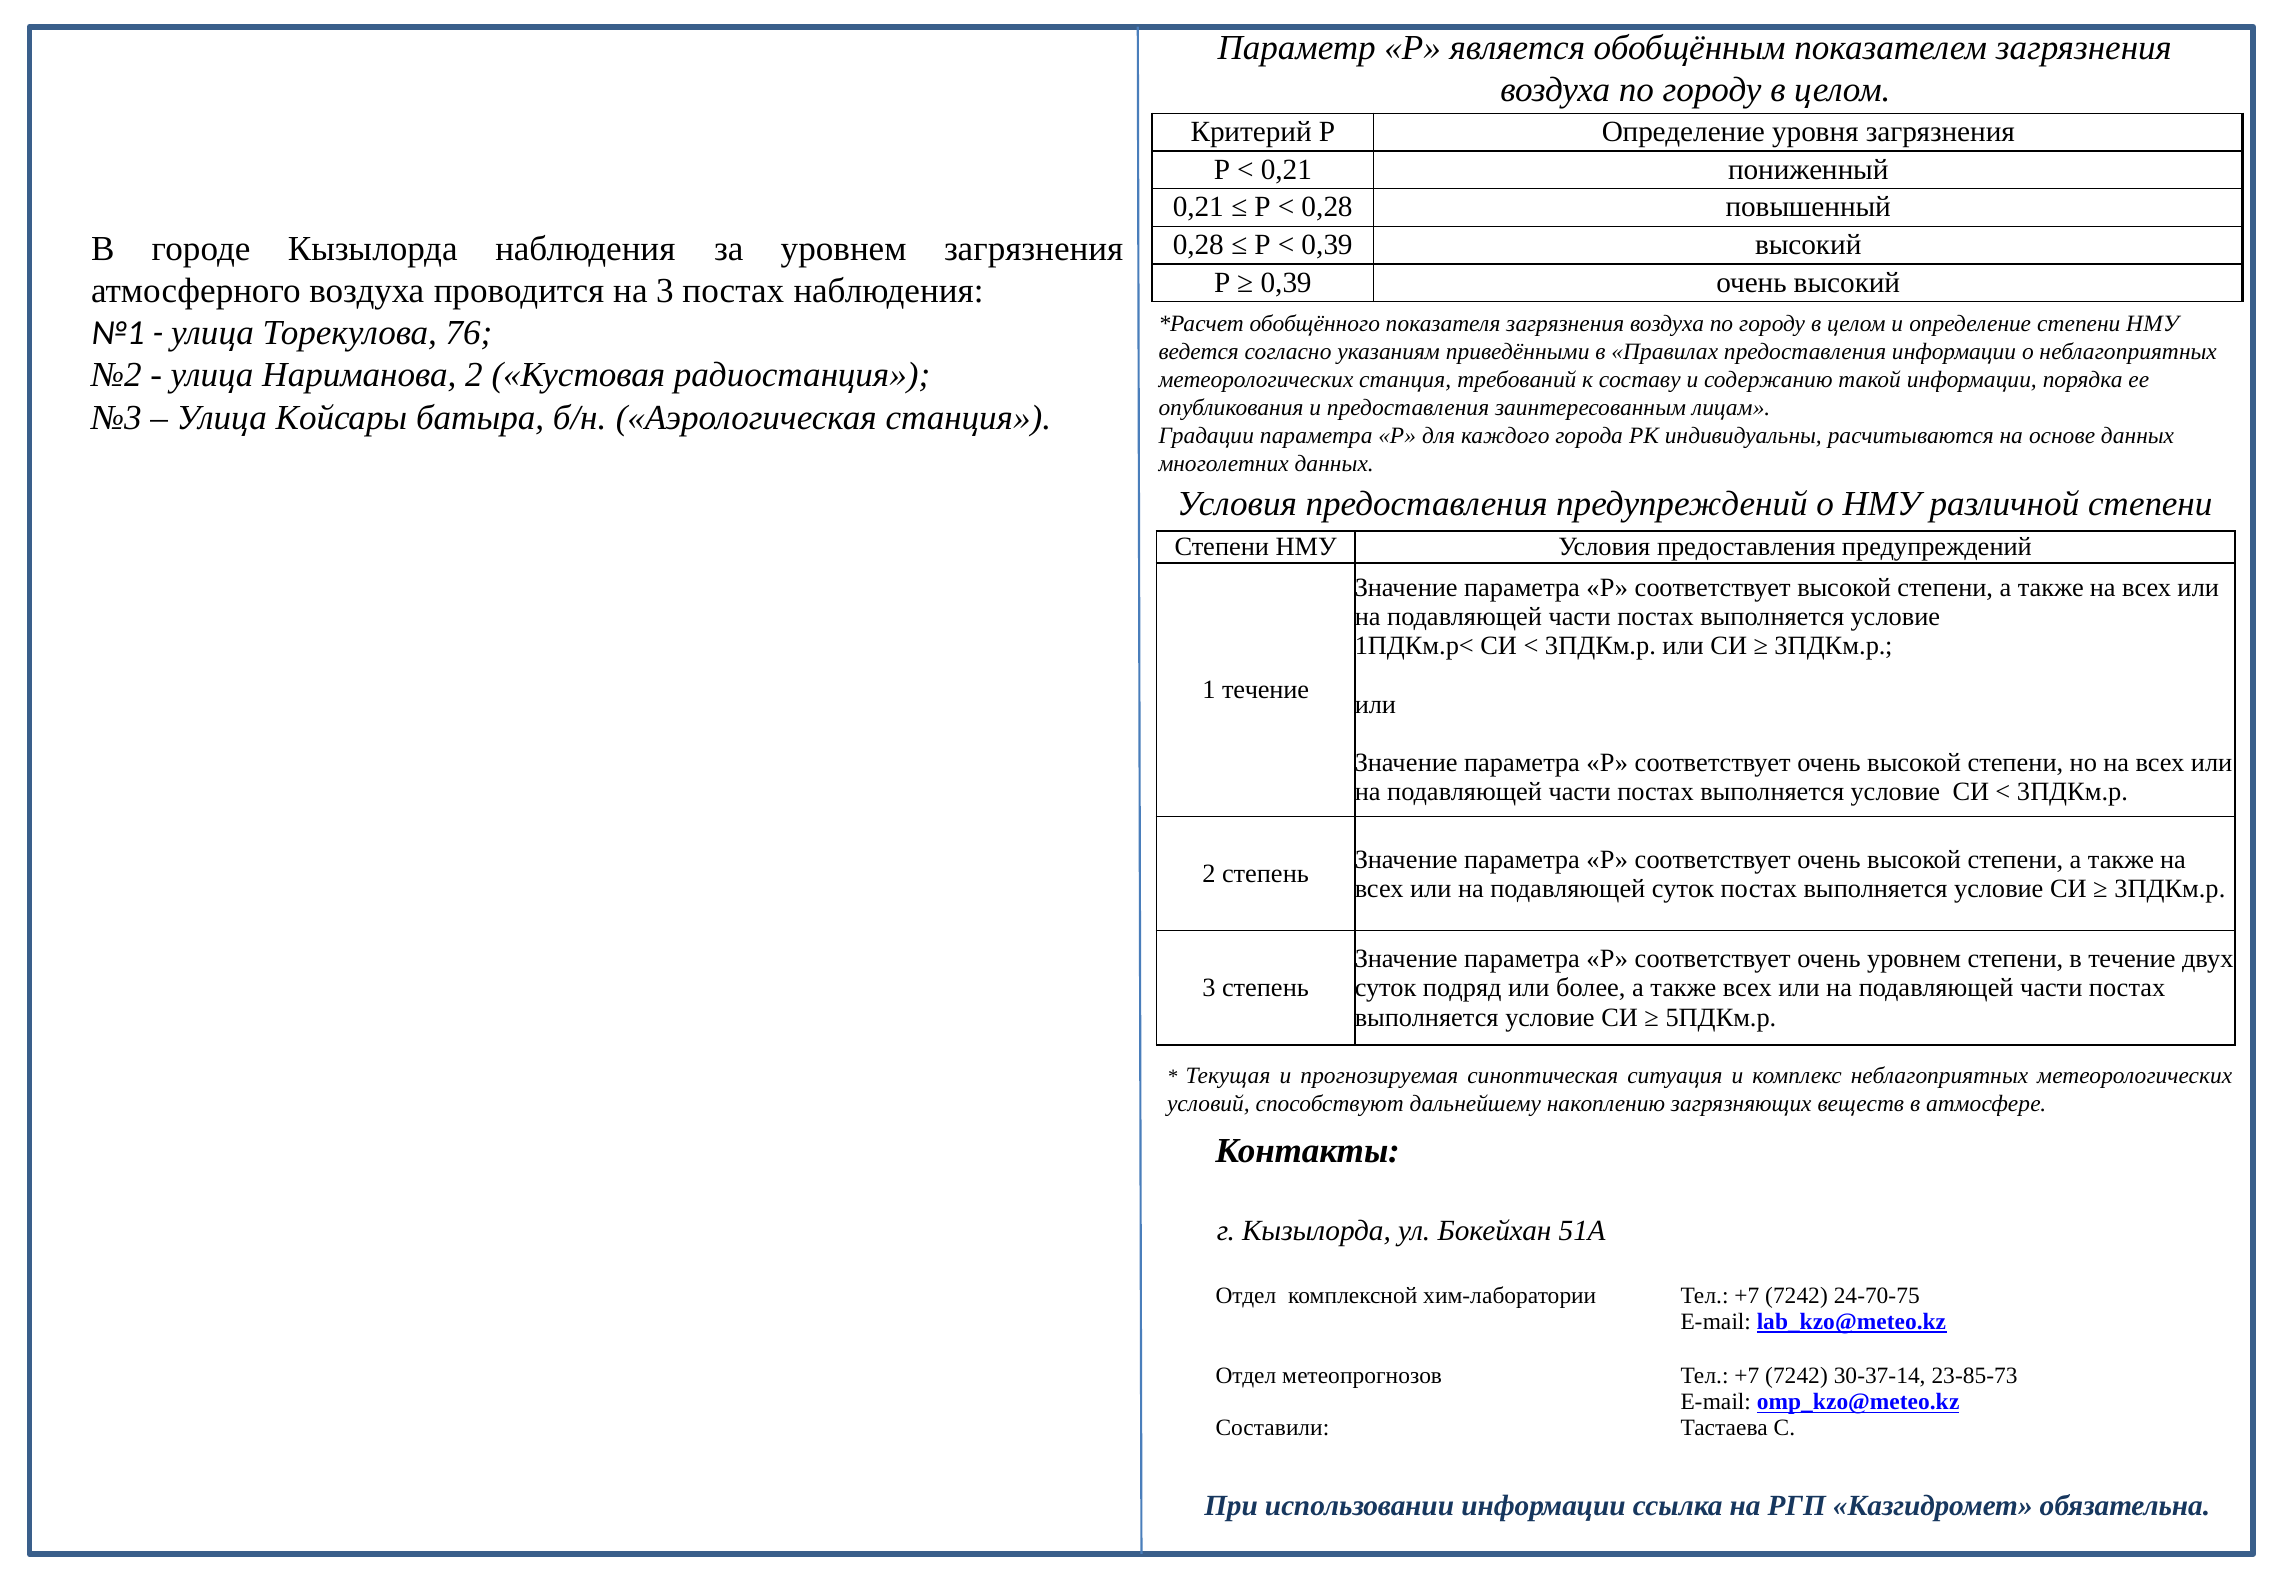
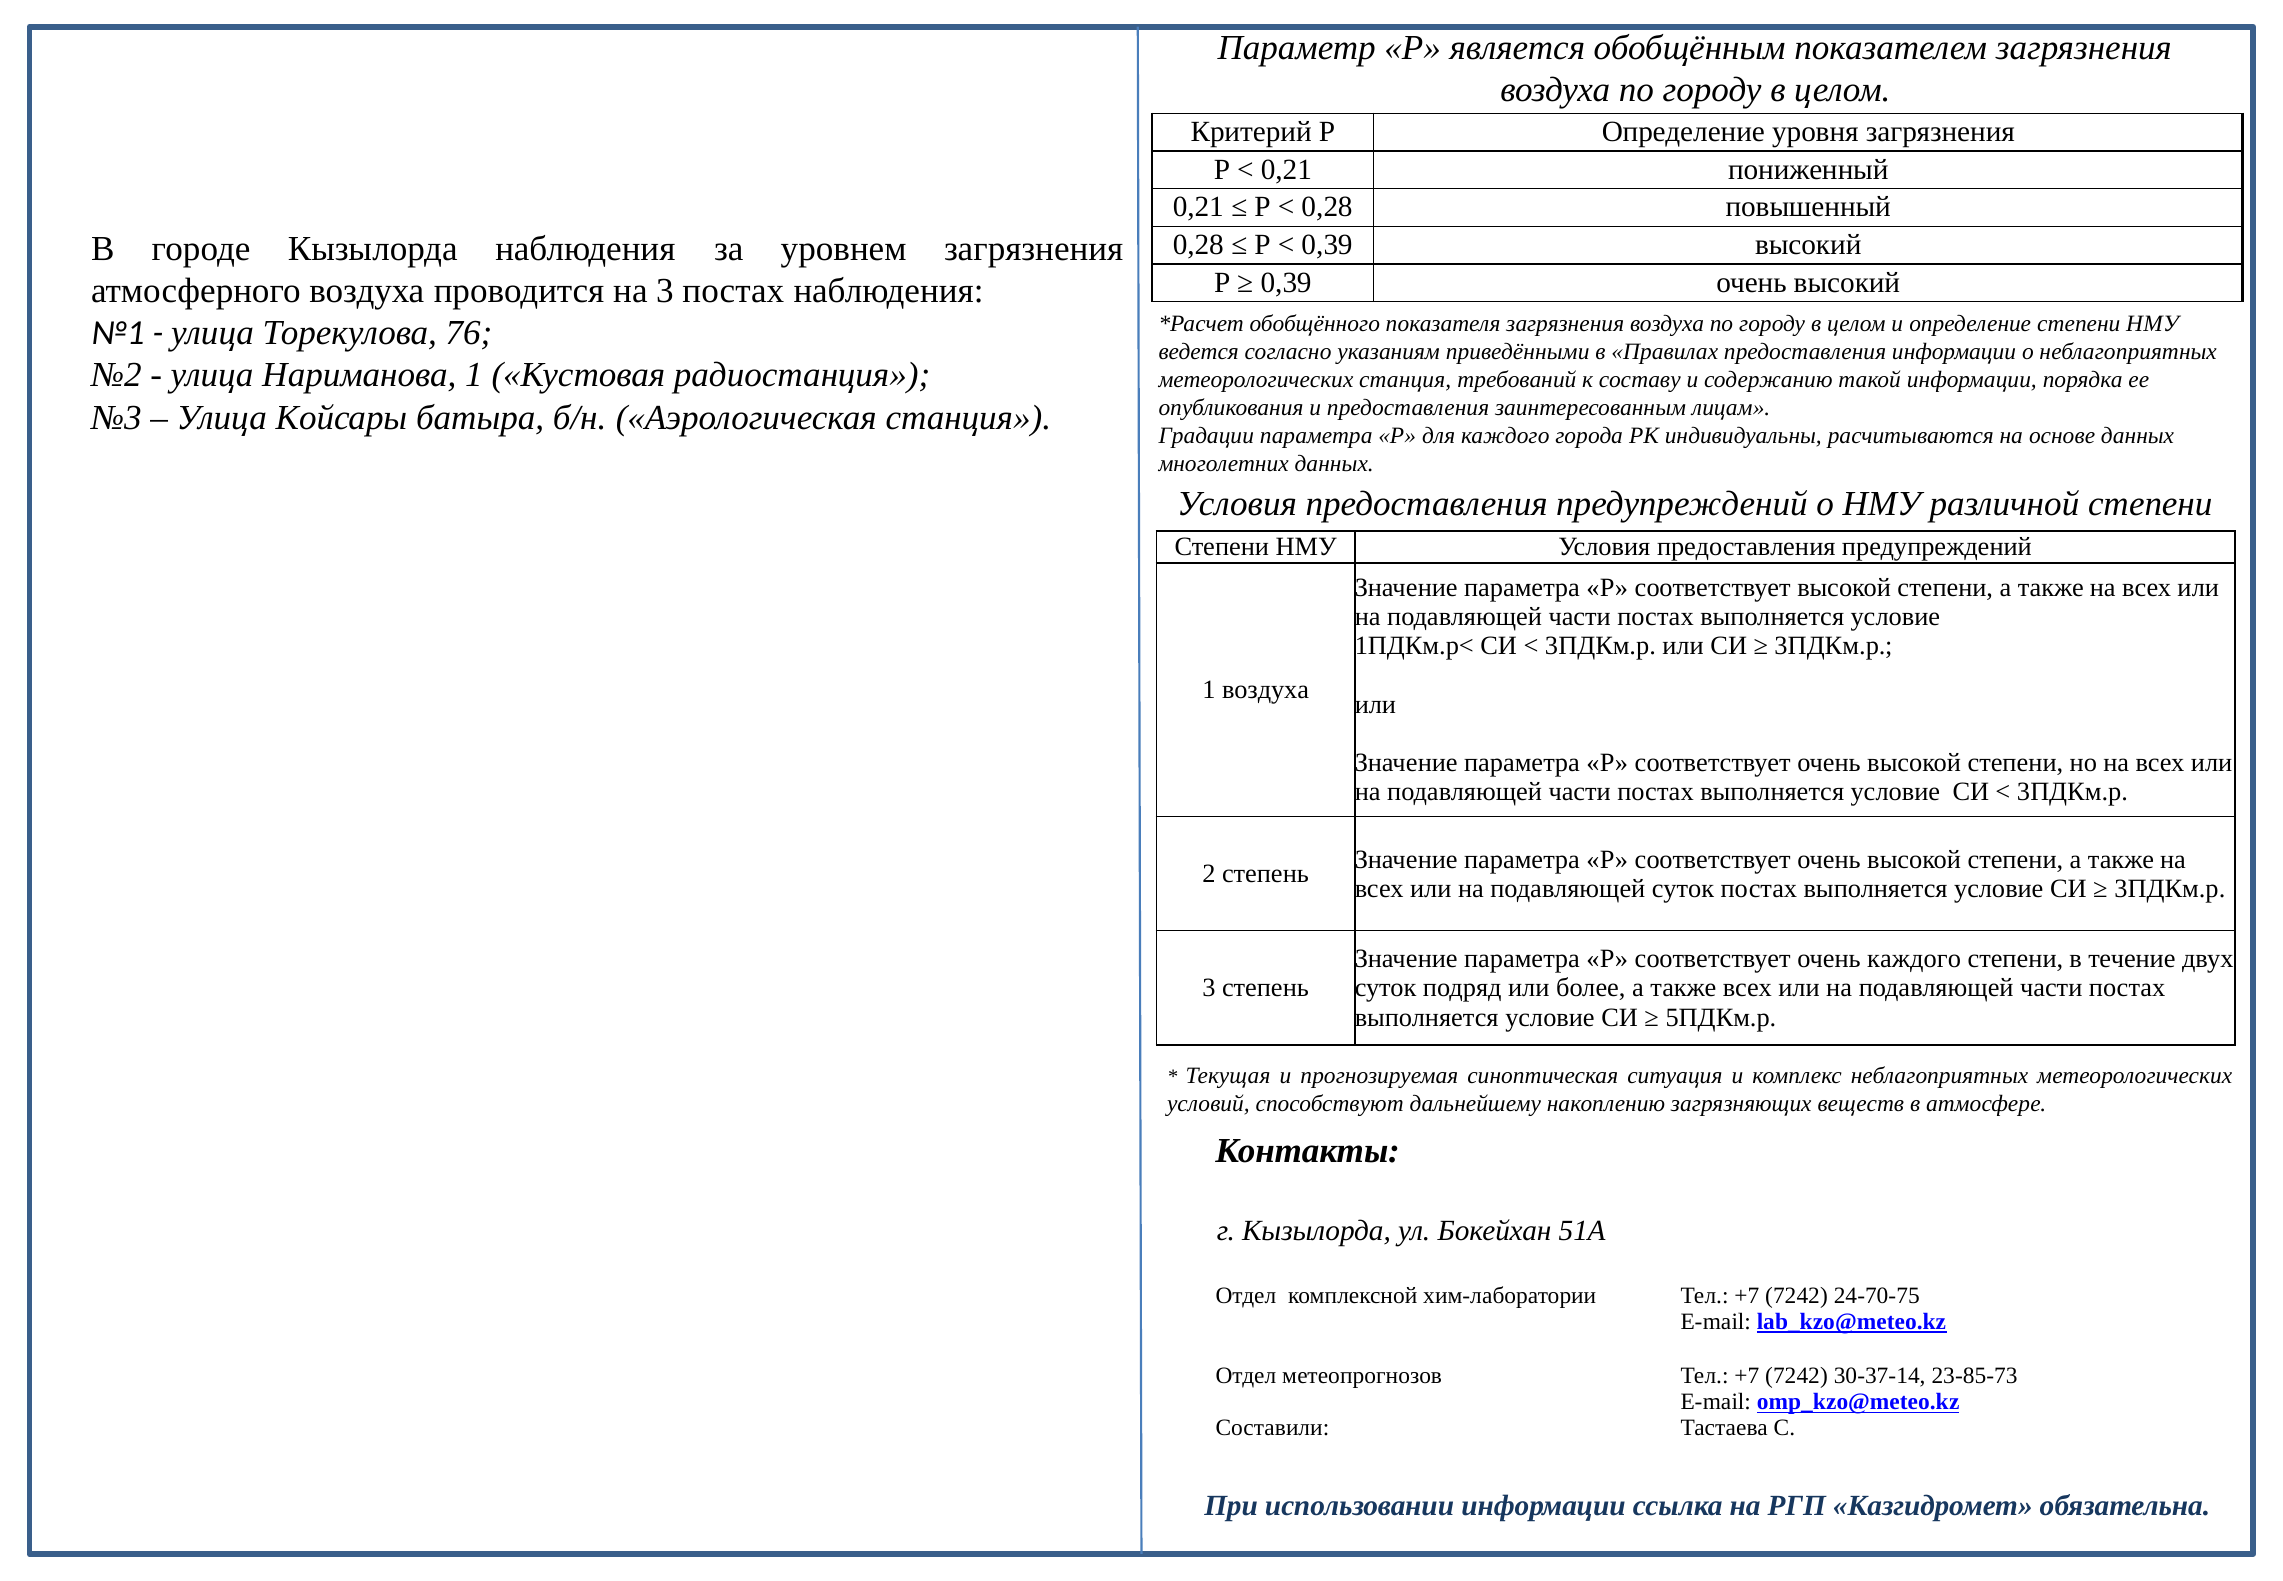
Нариманова 2: 2 -> 1
1 течение: течение -> воздуха
очень уровнем: уровнем -> каждого
